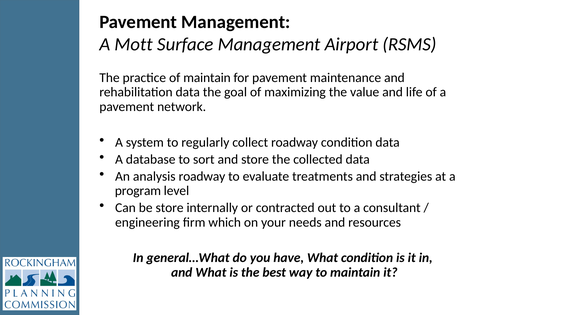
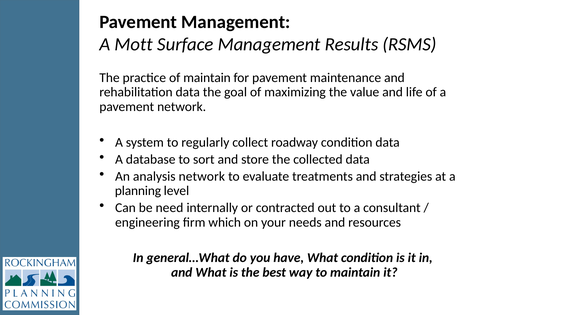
Airport: Airport -> Results
analysis roadway: roadway -> network
program: program -> planning
be store: store -> need
